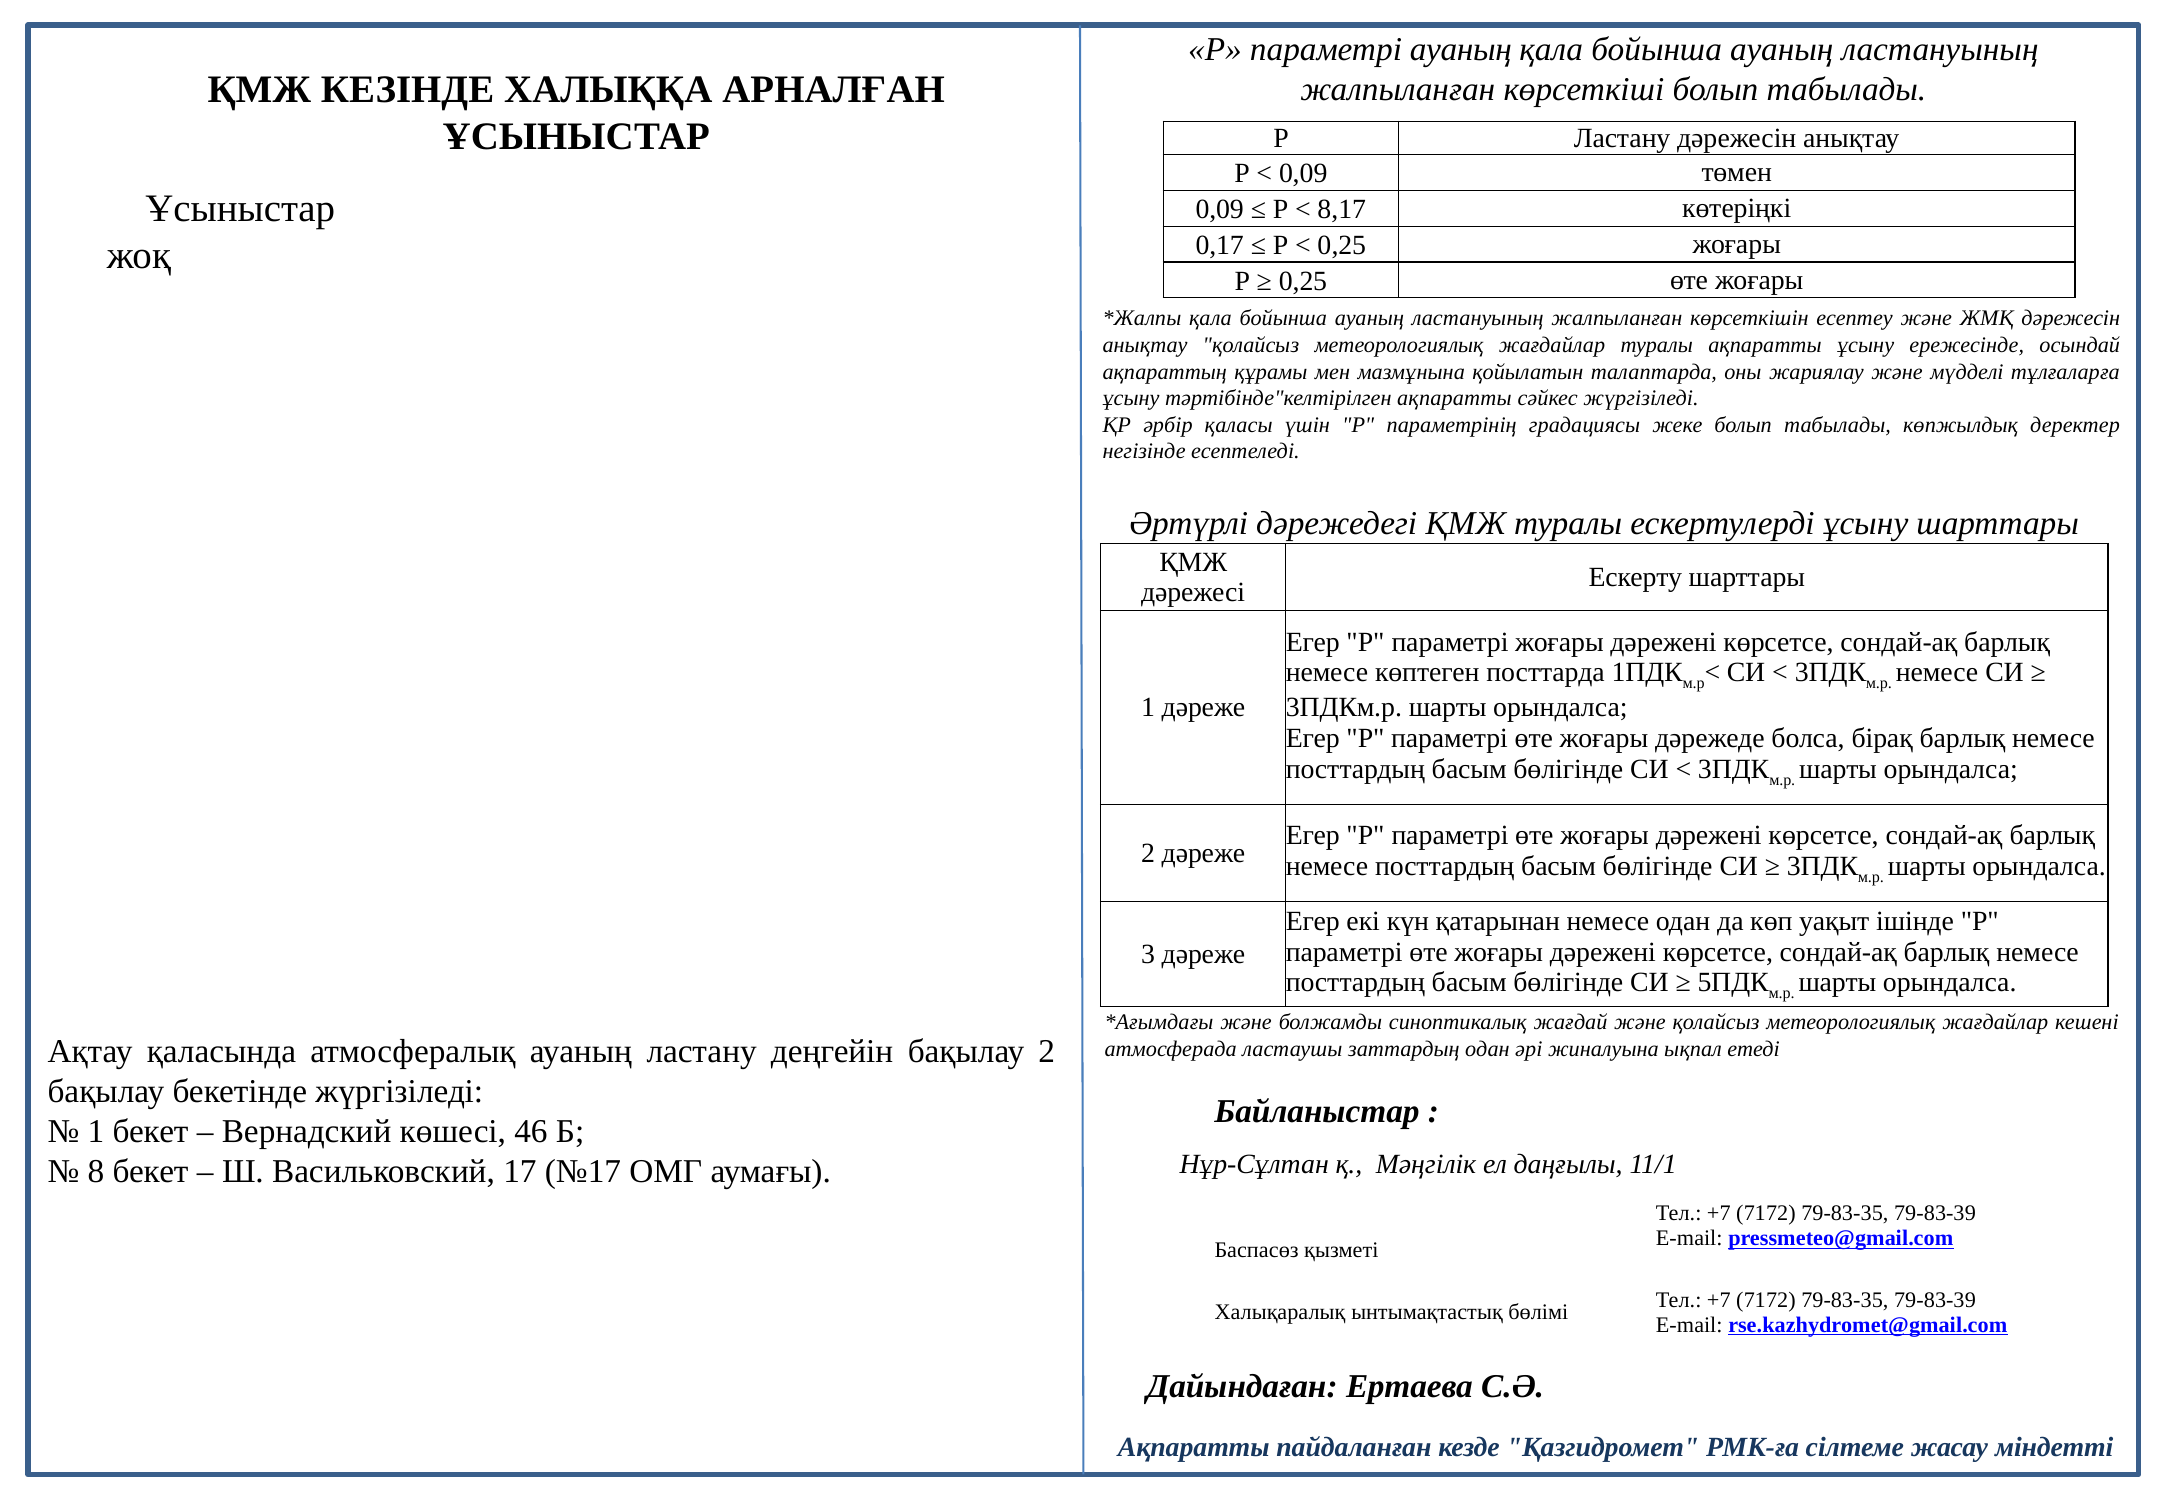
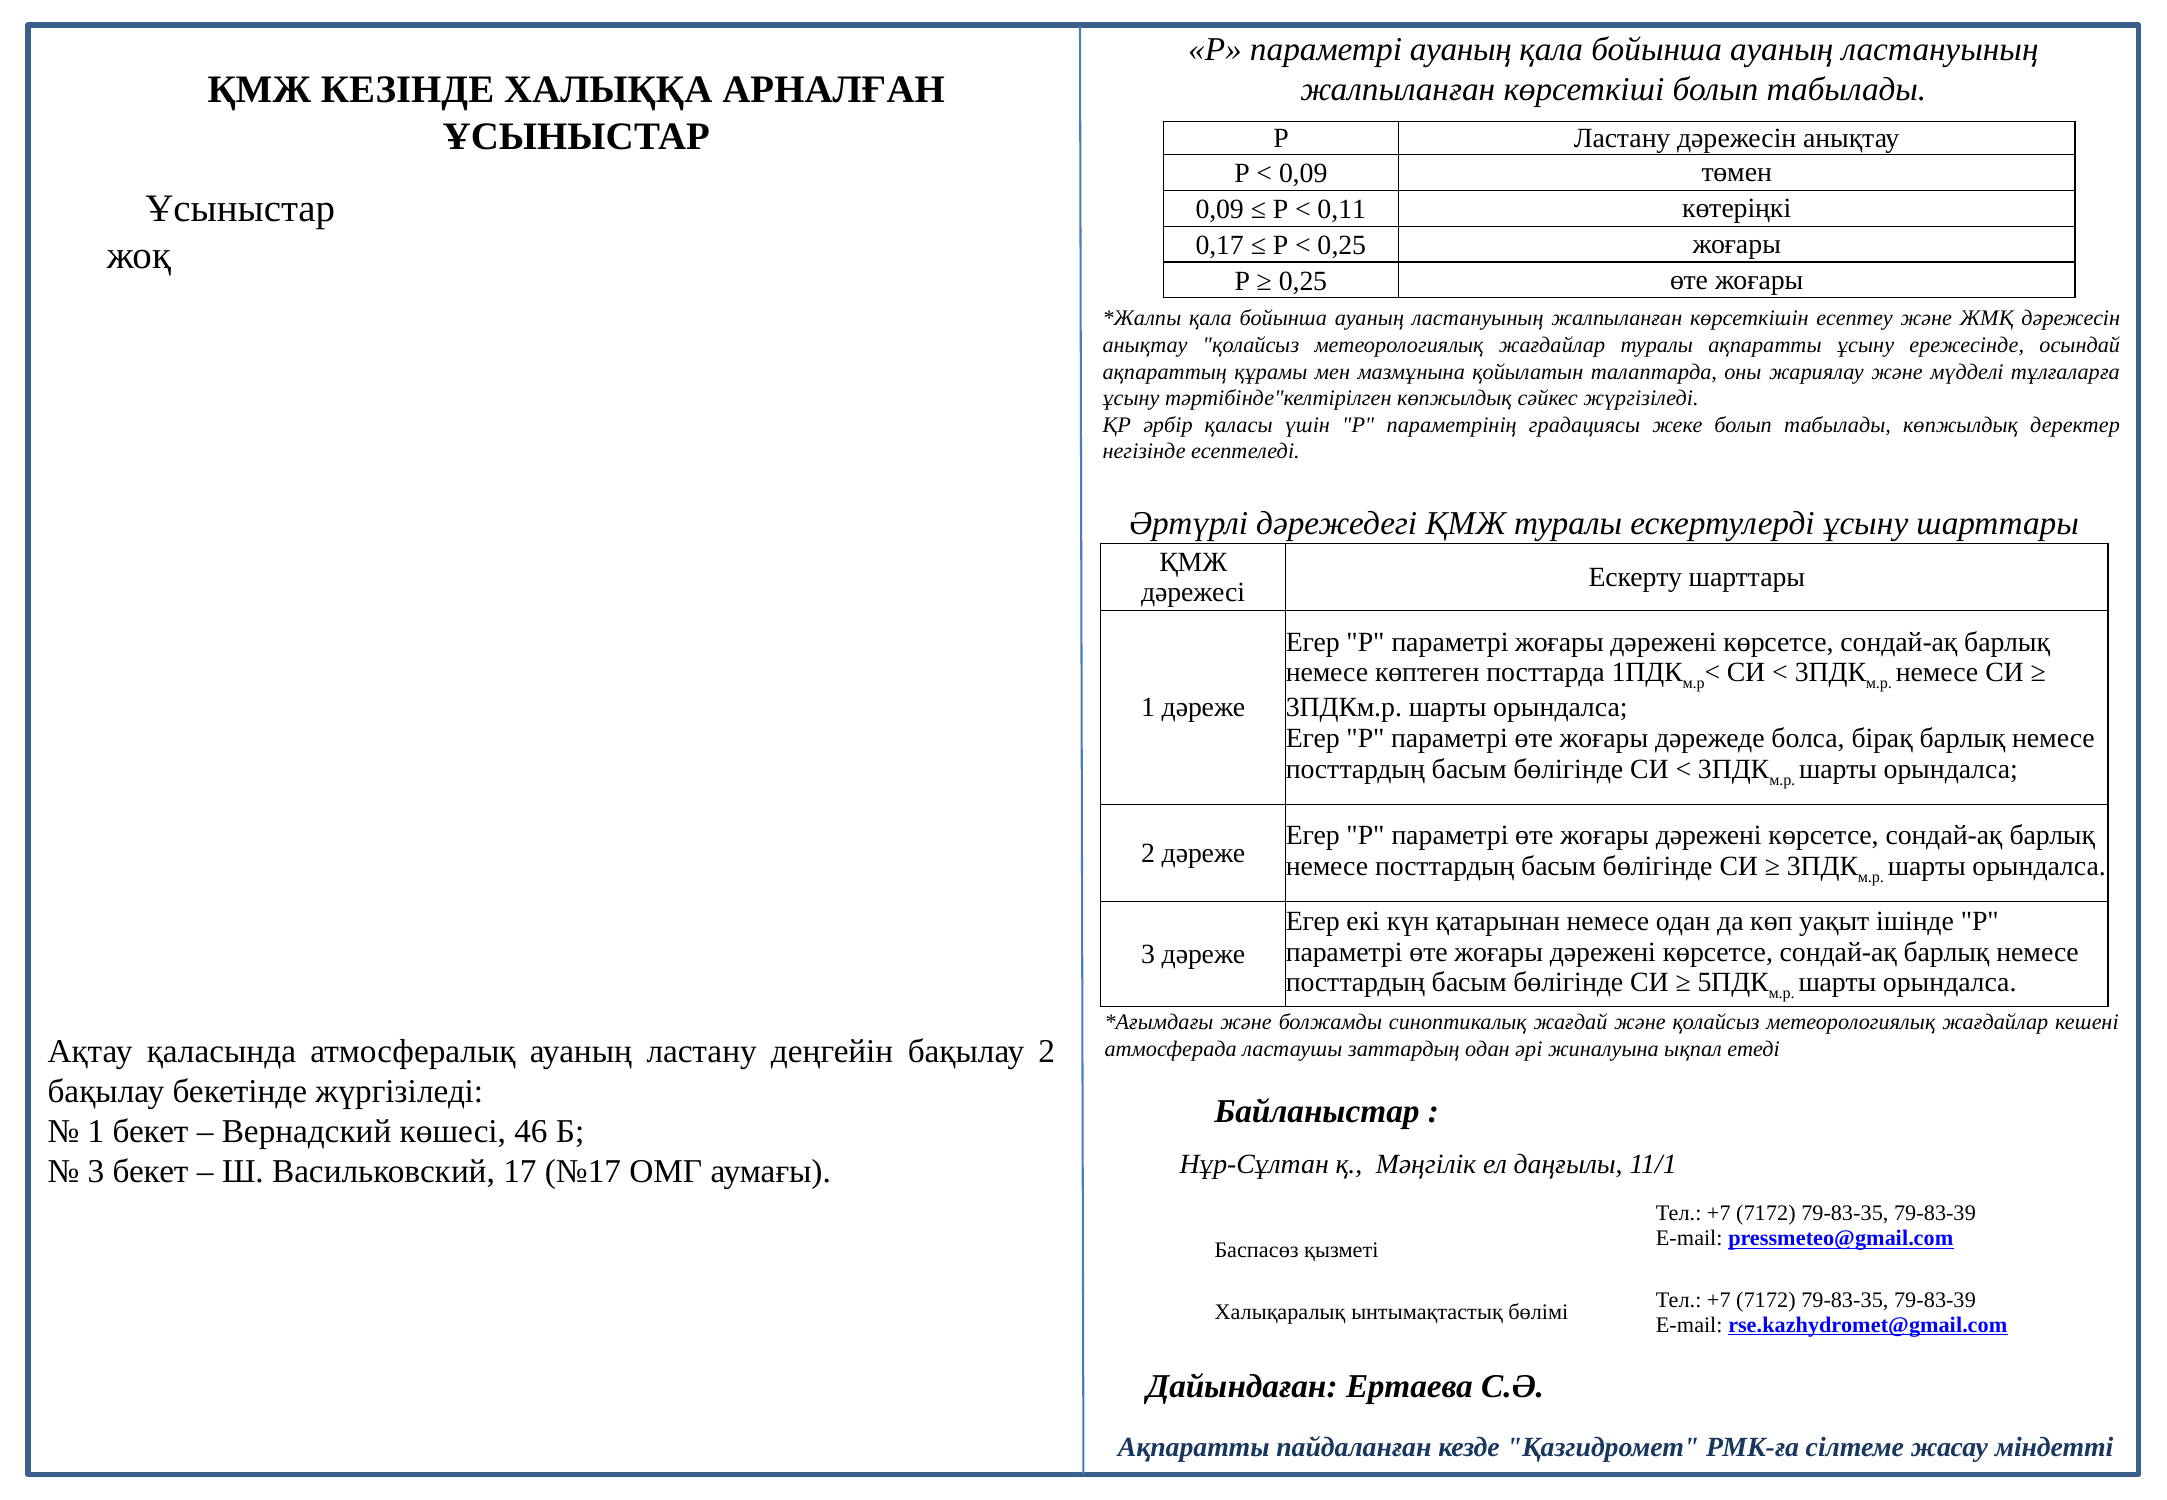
8,17: 8,17 -> 0,11
тәртібінде"келтірілген ақпаратты: ақпаратты -> көпжылдық
8 at (96, 1171): 8 -> 3
